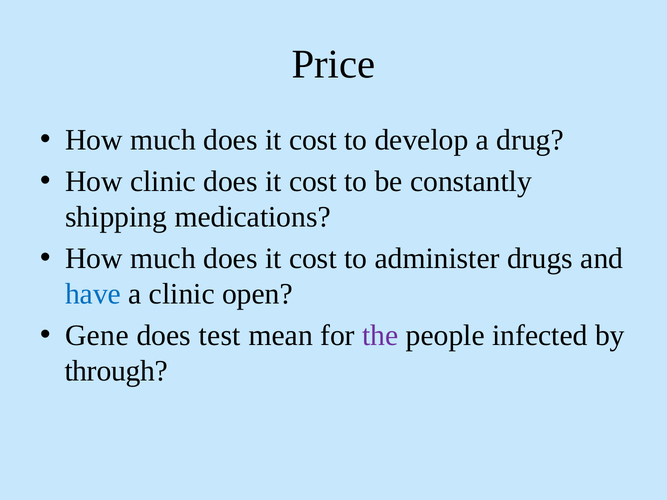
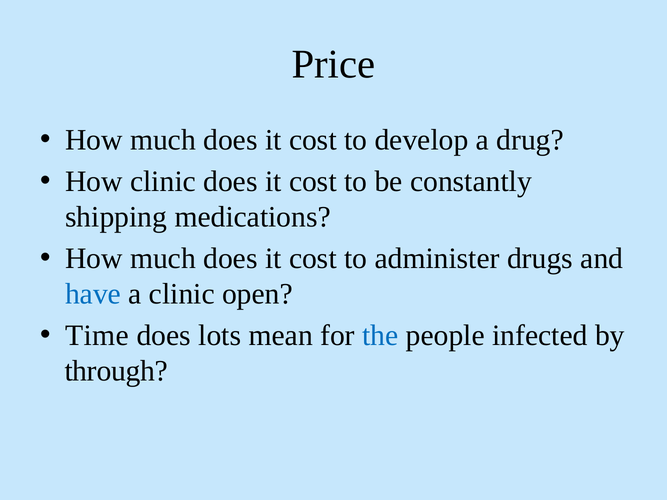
Gene: Gene -> Time
test: test -> lots
the colour: purple -> blue
